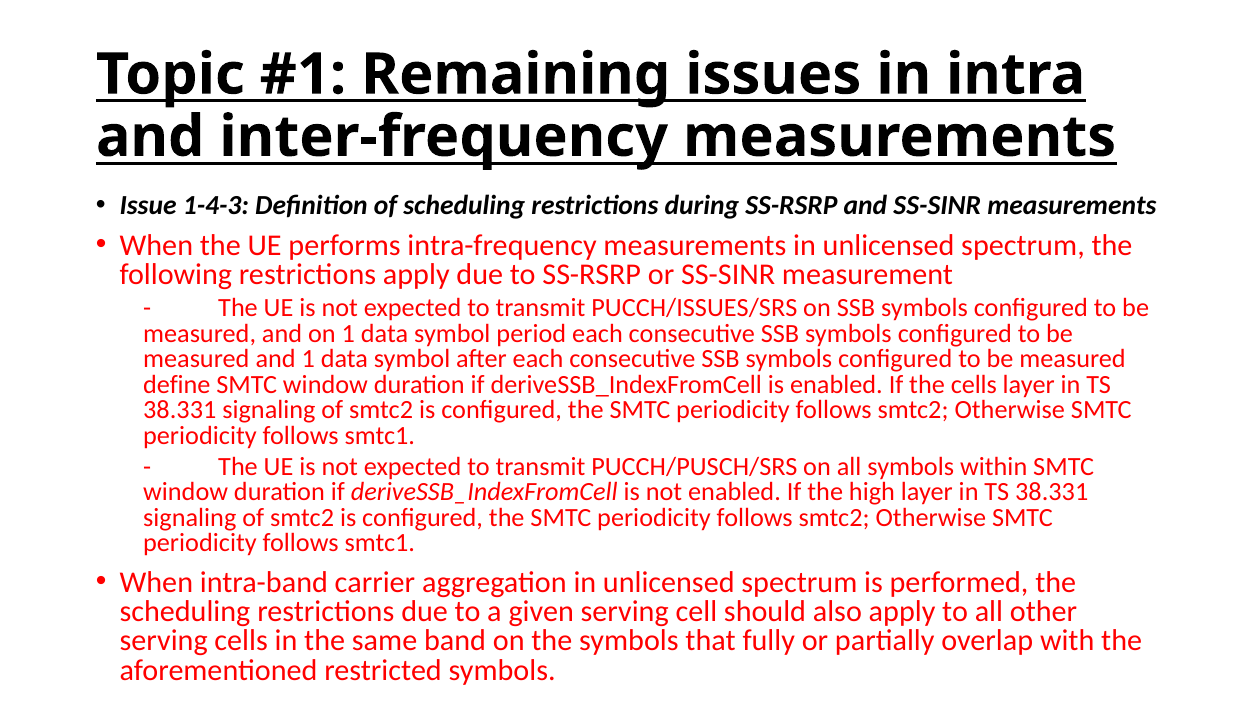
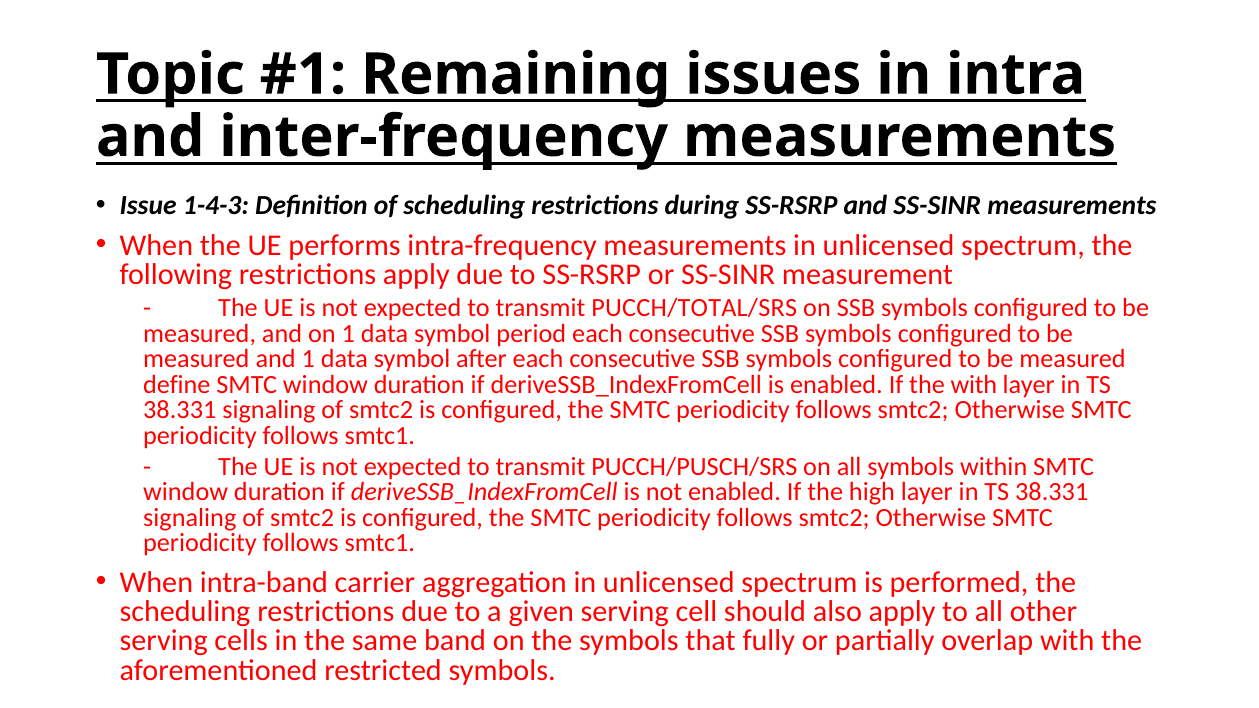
PUCCH/ISSUES/SRS: PUCCH/ISSUES/SRS -> PUCCH/TOTAL/SRS
the cells: cells -> with
